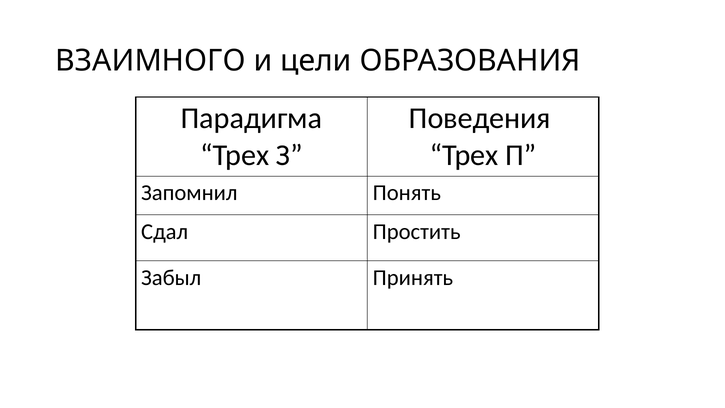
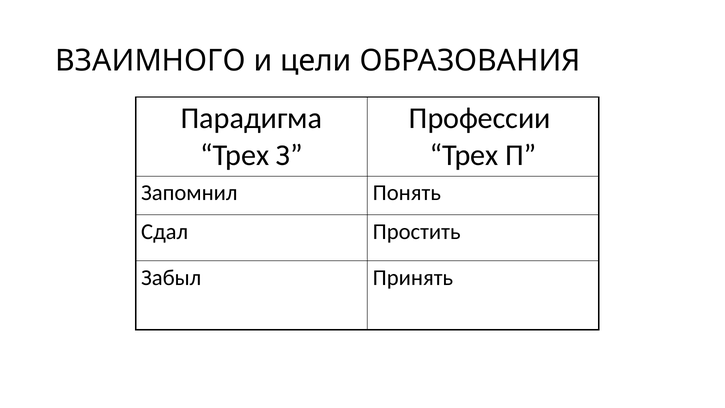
Поведения: Поведения -> Профессии
